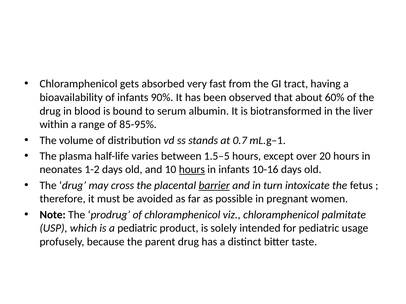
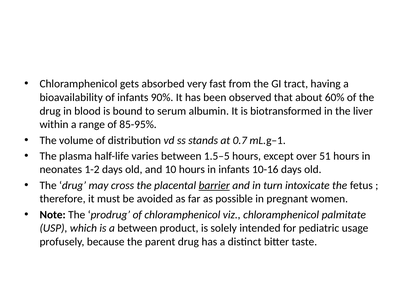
20: 20 -> 51
hours at (192, 170) underline: present -> none
a pediatric: pediatric -> between
